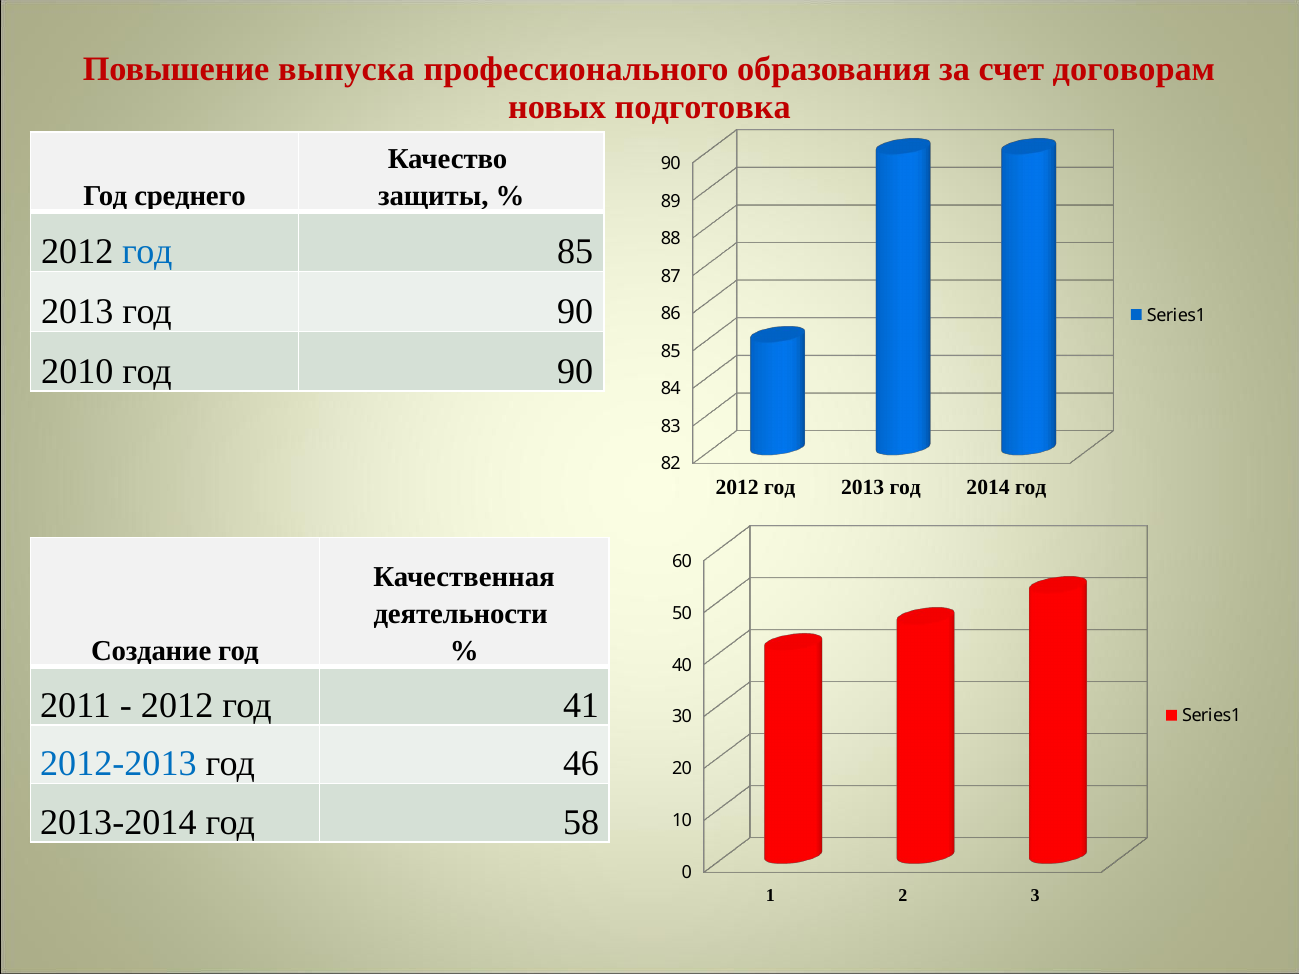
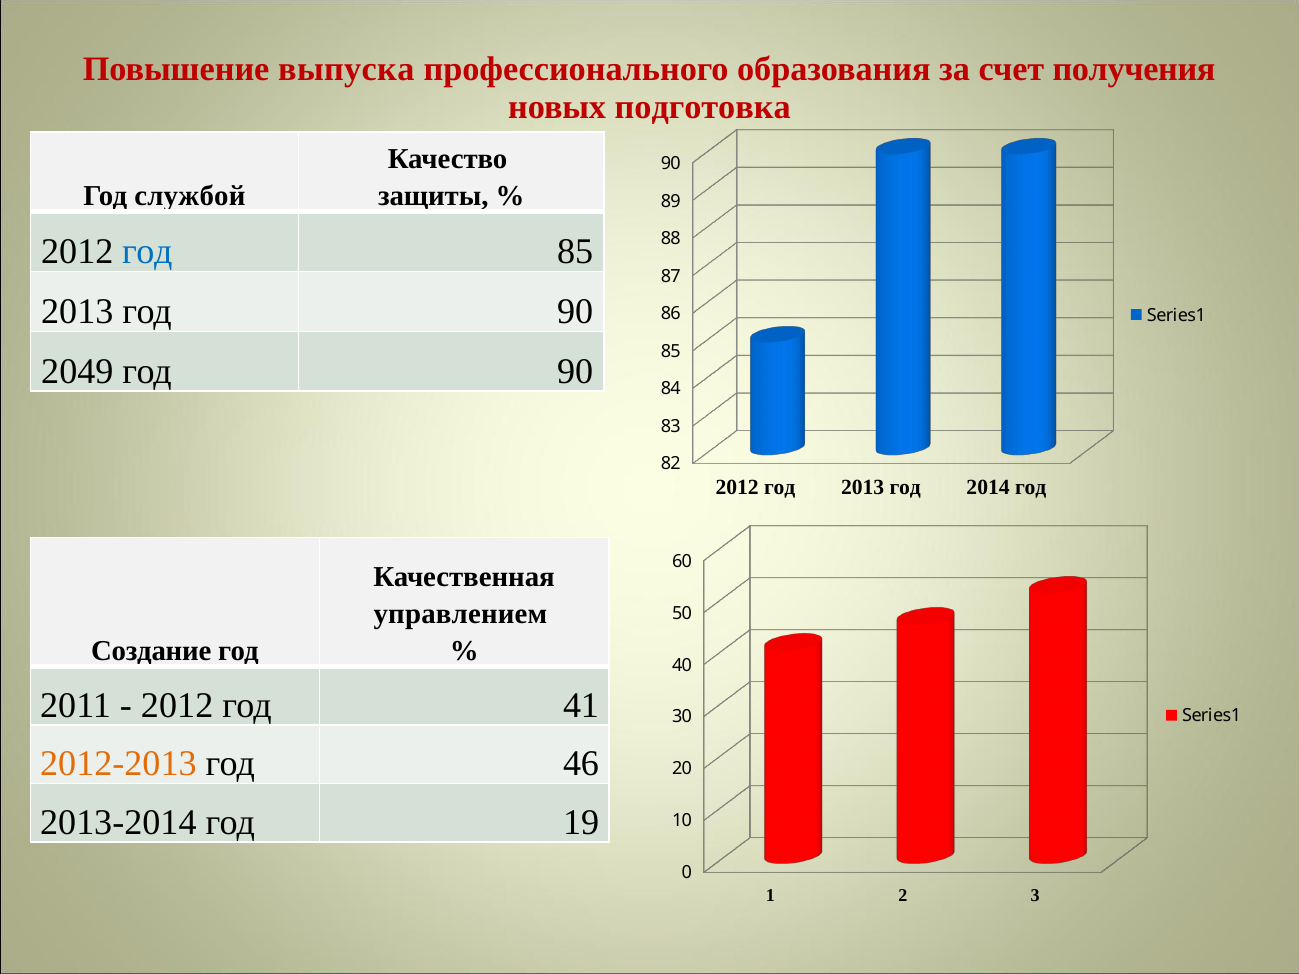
договорам: договорам -> получения
среднего: среднего -> службой
2010: 2010 -> 2049
деятельности: деятельности -> управлением
2012-2013 colour: blue -> orange
58: 58 -> 19
